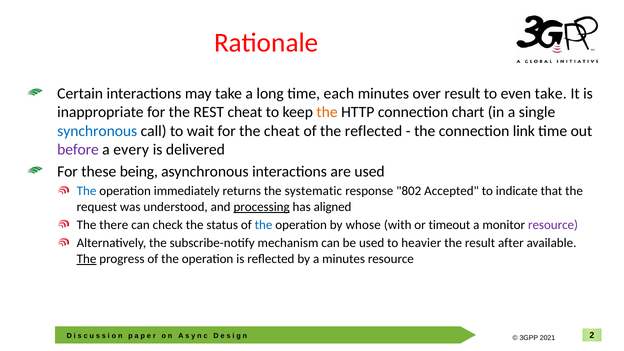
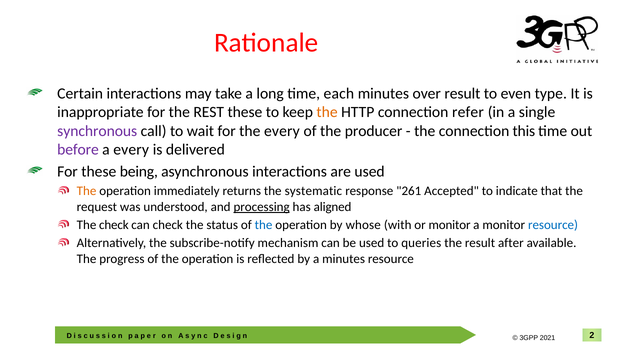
even take: take -> type
REST cheat: cheat -> these
chart: chart -> refer
synchronous colour: blue -> purple
the cheat: cheat -> every
the reflected: reflected -> producer
link: link -> this
The at (87, 191) colour: blue -> orange
802: 802 -> 261
The there: there -> check
or timeout: timeout -> monitor
resource at (553, 225) colour: purple -> blue
heavier: heavier -> queries
The at (87, 259) underline: present -> none
